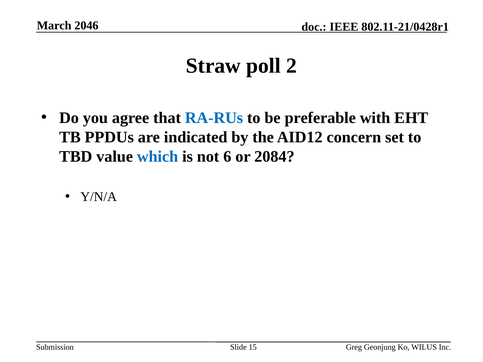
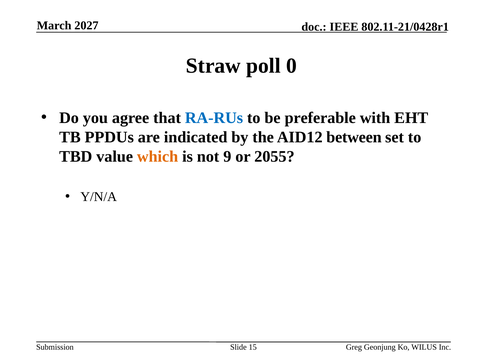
2046: 2046 -> 2027
2: 2 -> 0
concern: concern -> between
which colour: blue -> orange
6: 6 -> 9
2084: 2084 -> 2055
